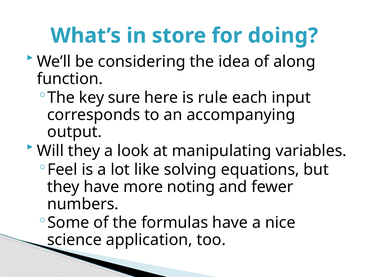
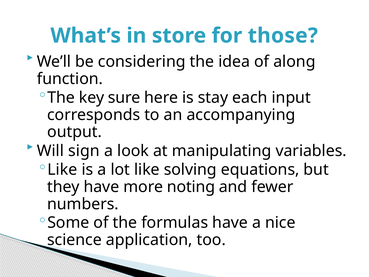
doing: doing -> those
rule: rule -> stay
Will they: they -> sign
Feel at (62, 169): Feel -> Like
